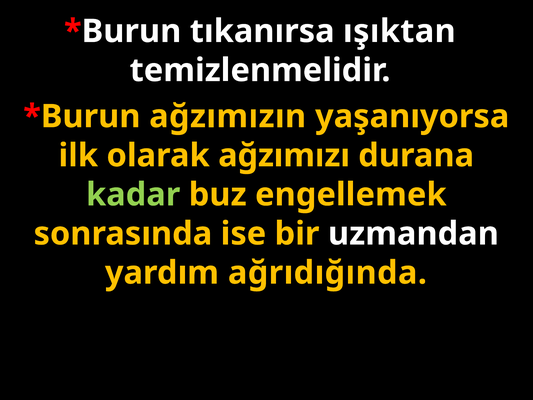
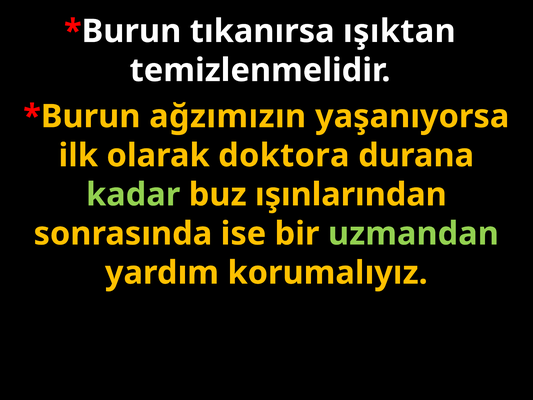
ağzımızı: ağzımızı -> doktora
engellemek: engellemek -> ışınlarından
uzmandan colour: white -> light green
ağrıdığında: ağrıdığında -> korumalıyız
